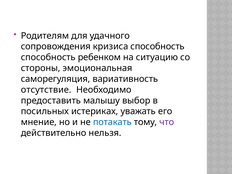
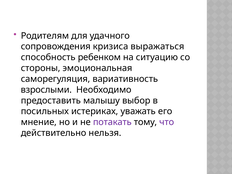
кризиса способность: способность -> выражаться
отсутствие: отсутствие -> взрослыми
потакать colour: blue -> purple
